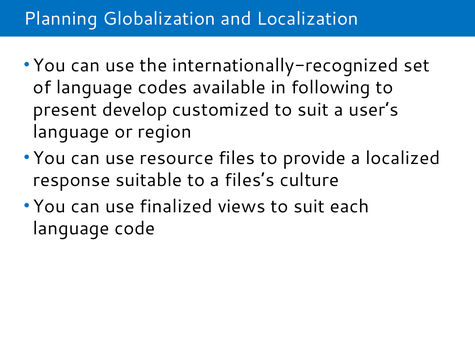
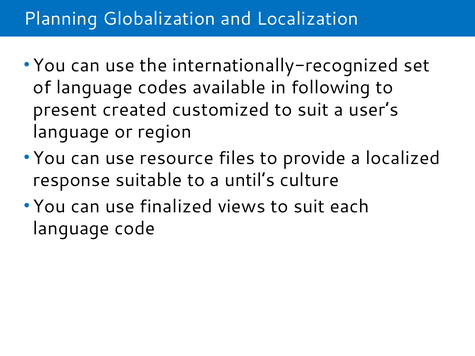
develop: develop -> created
files’s: files’s -> until’s
